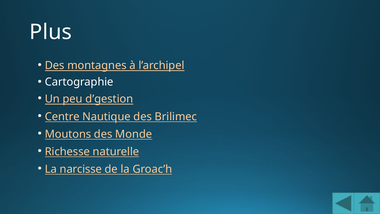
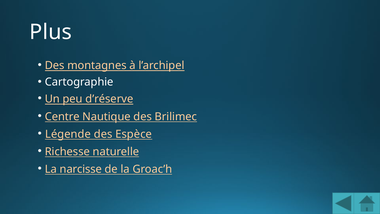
d’gestion: d’gestion -> d’réserve
Moutons: Moutons -> Légende
Monde: Monde -> Espèce
